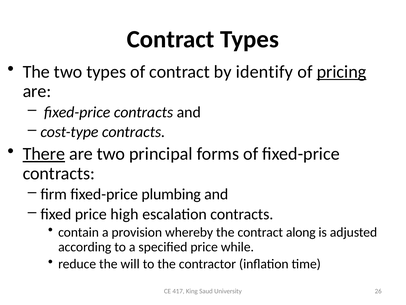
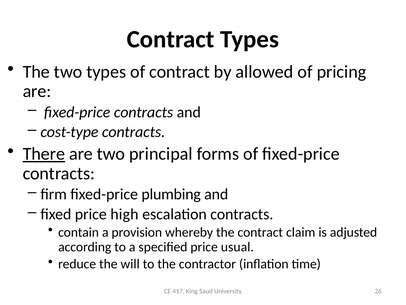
identify: identify -> allowed
pricing underline: present -> none
along: along -> claim
while: while -> usual
